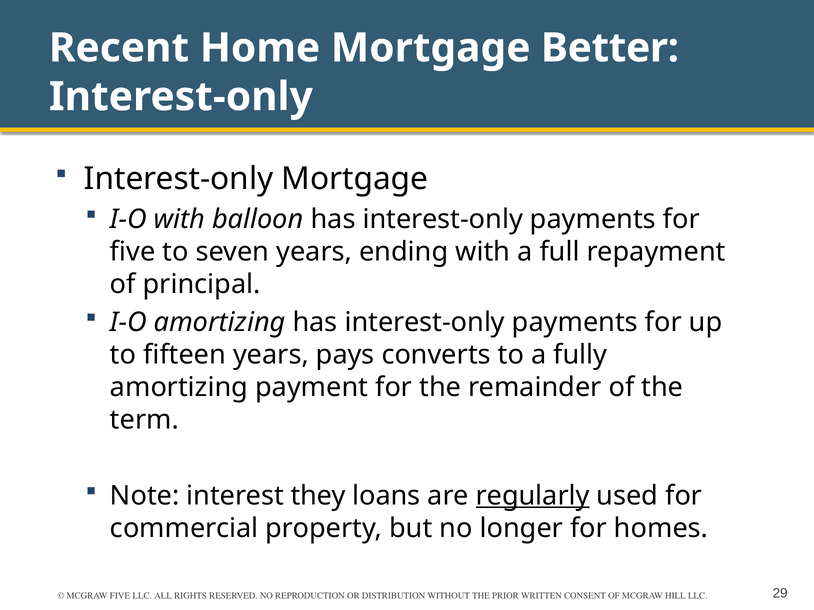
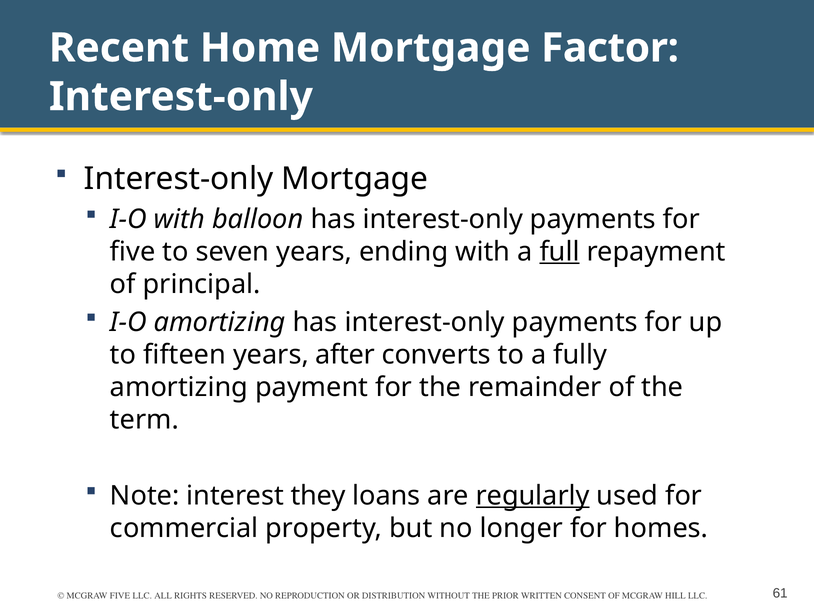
Better: Better -> Factor
full underline: none -> present
pays: pays -> after
29: 29 -> 61
